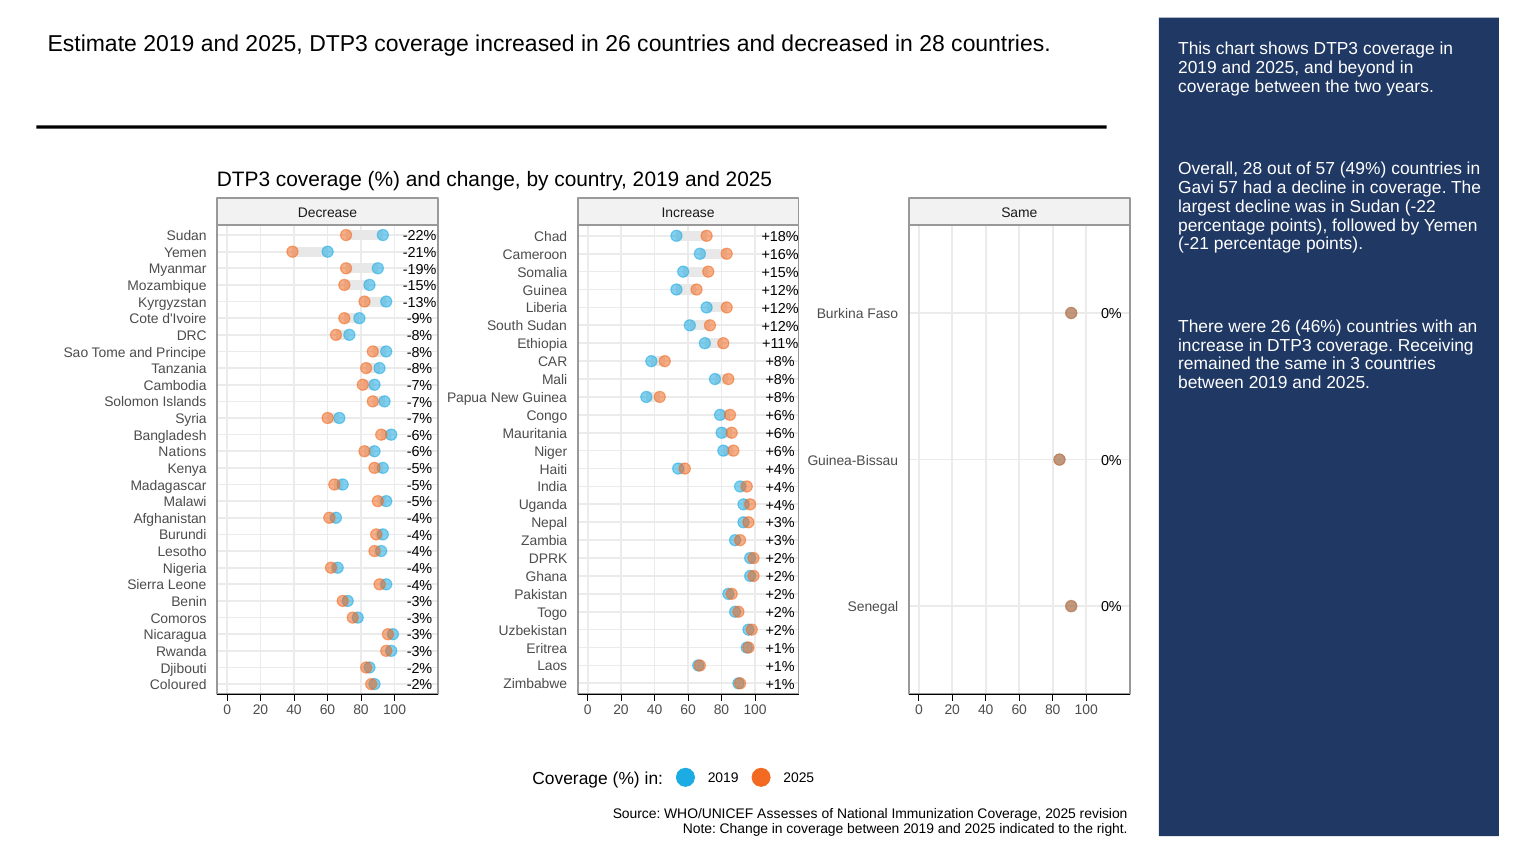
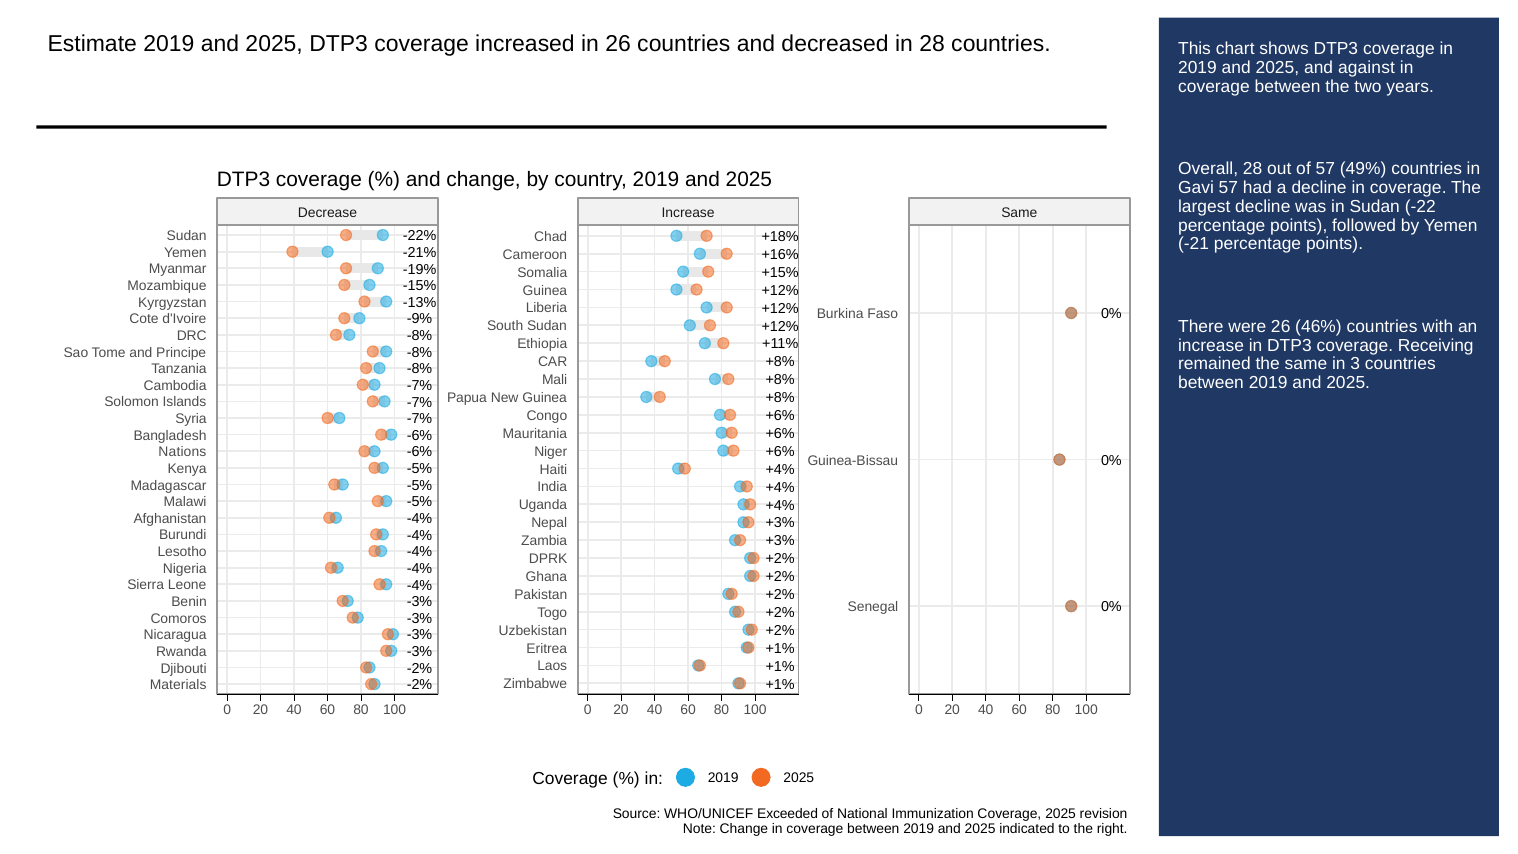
beyond: beyond -> against
Coloured: Coloured -> Materials
Assesses: Assesses -> Exceeded
